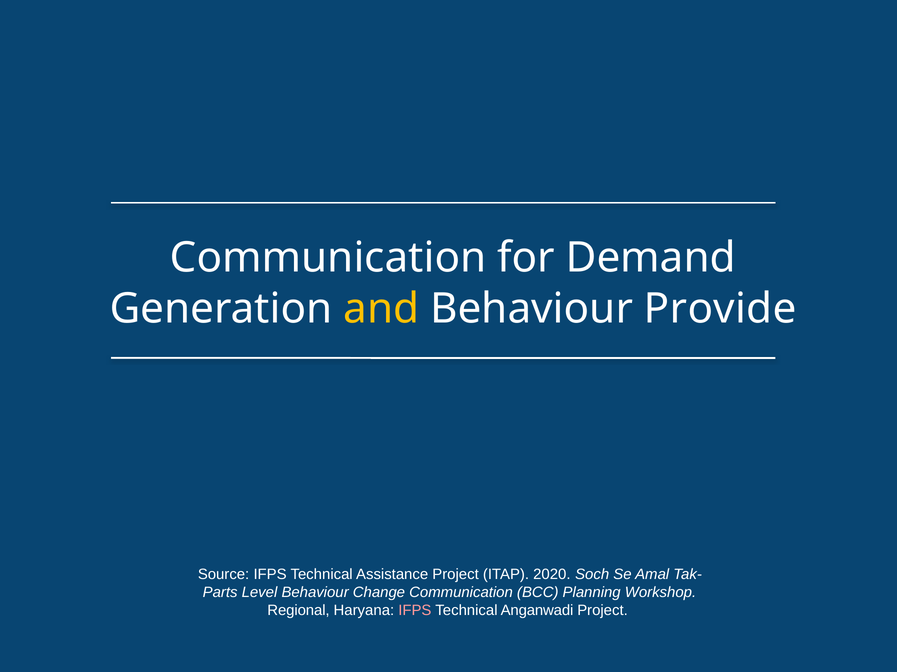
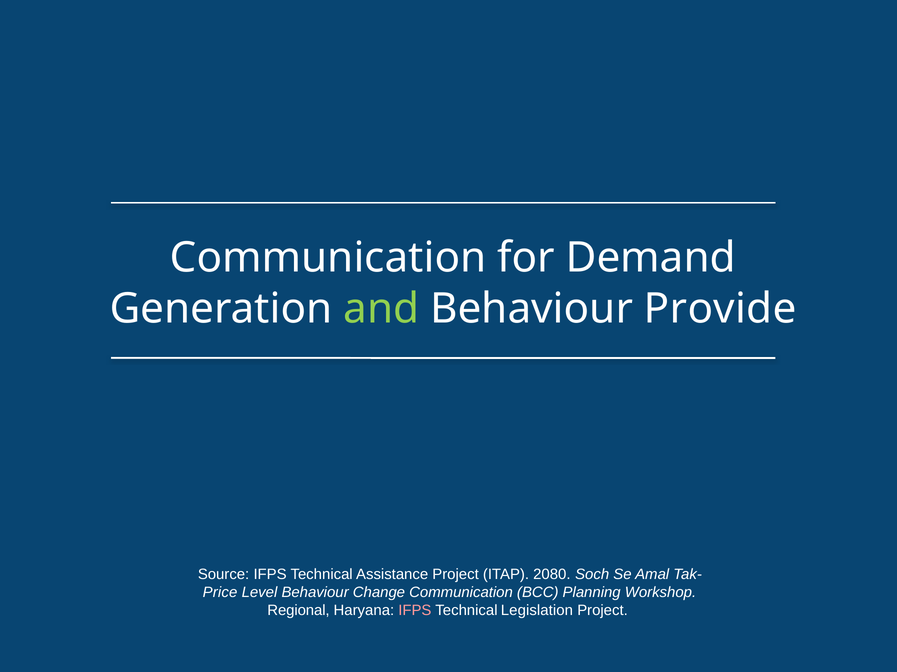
and colour: yellow -> light green
2020: 2020 -> 2080
Parts: Parts -> Price
Anganwadi: Anganwadi -> Legislation
